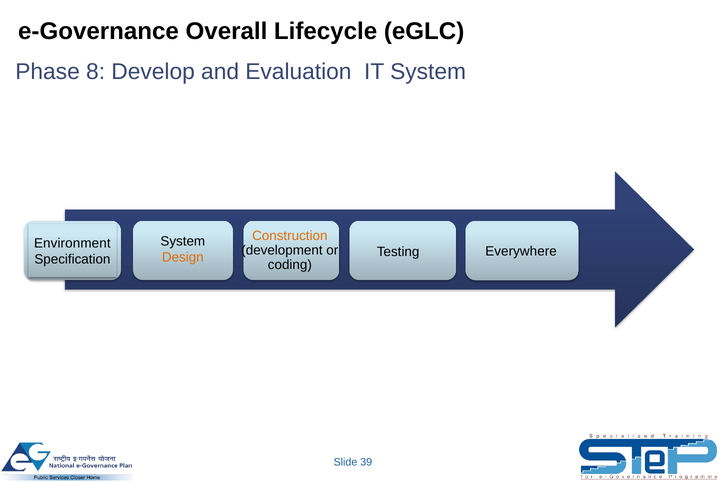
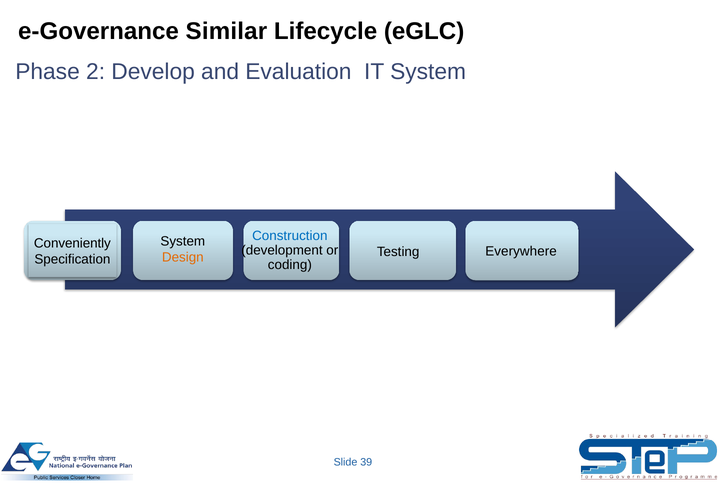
Overall: Overall -> Similar
8: 8 -> 2
Construction colour: orange -> blue
Environment: Environment -> Conveniently
